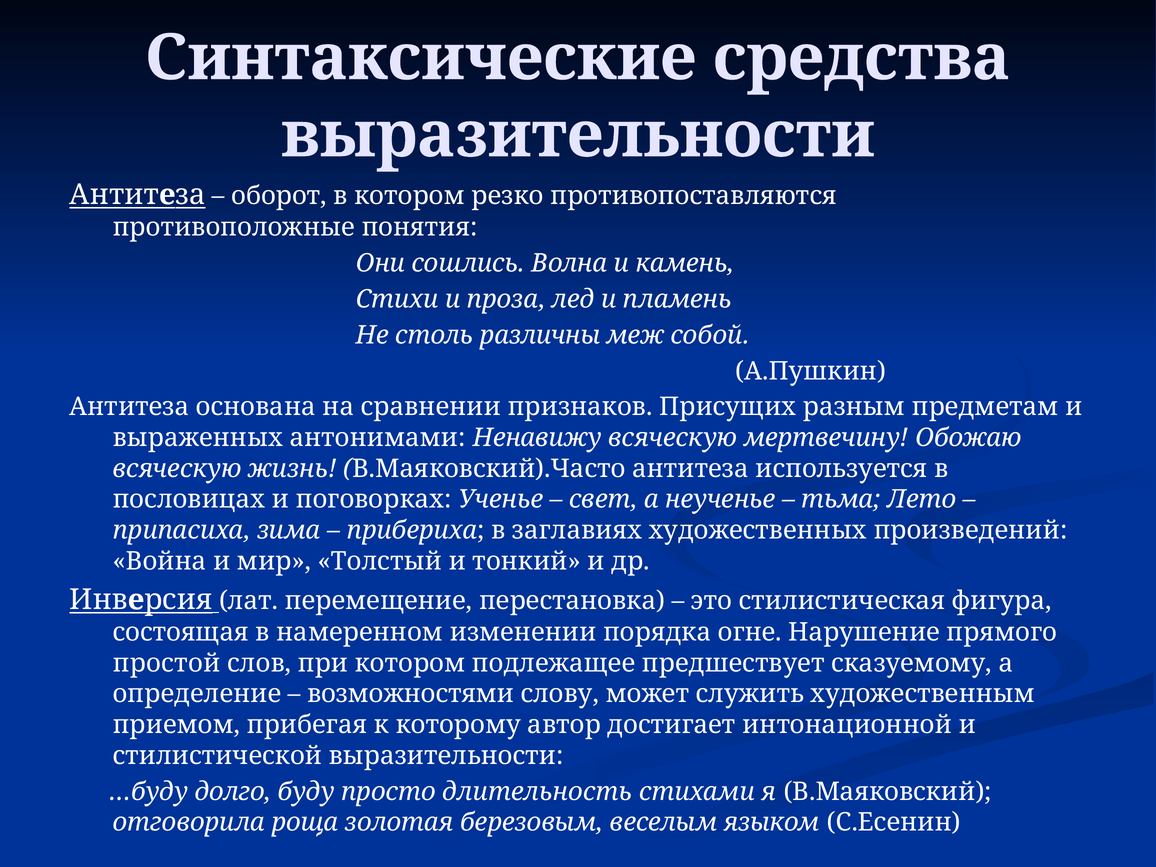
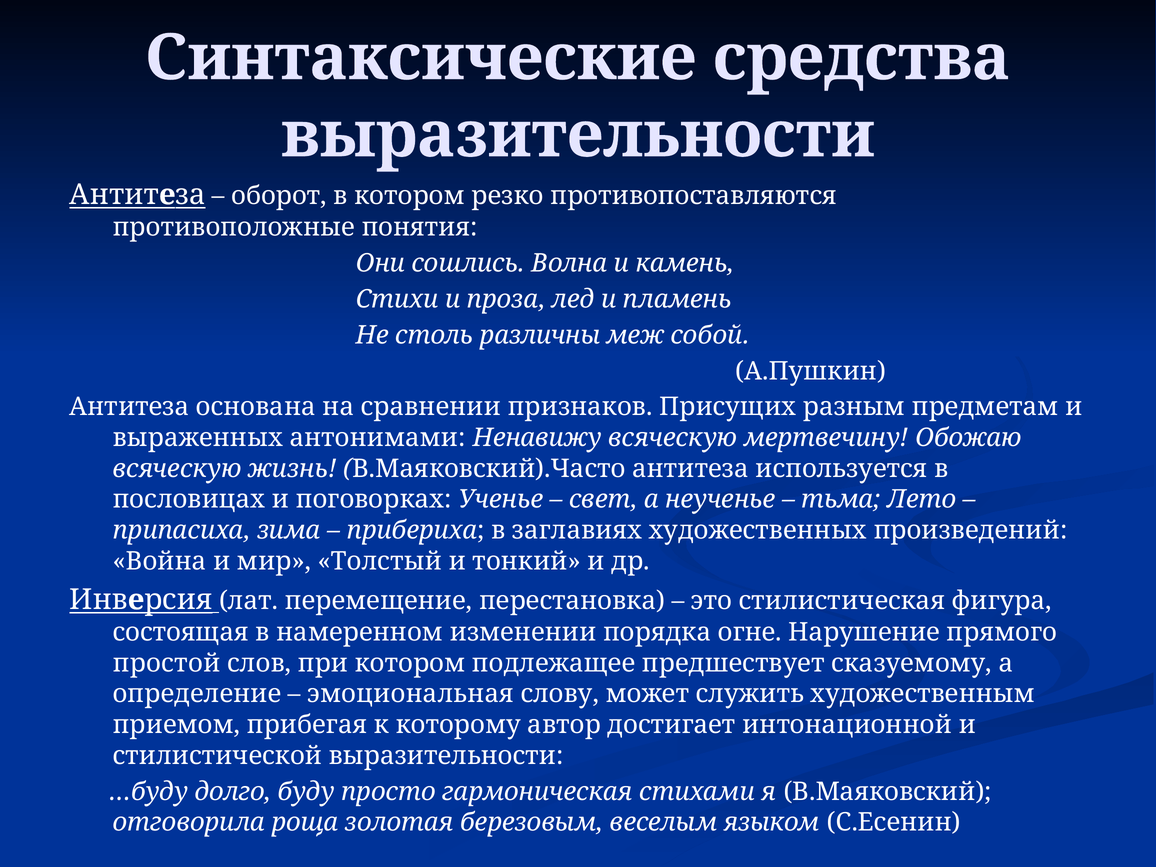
возможностями: возможностями -> эмоциональная
длительность: длительность -> гармоническая
